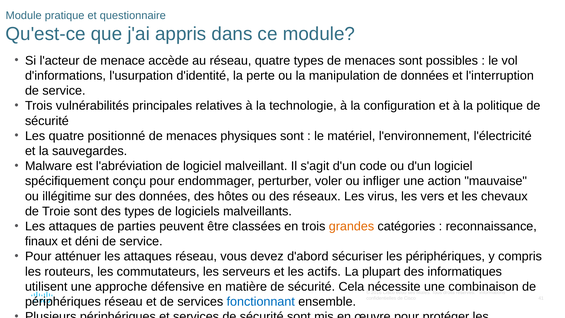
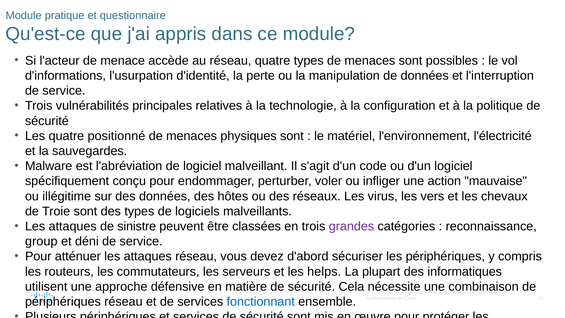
parties: parties -> sinistre
grandes colour: orange -> purple
finaux: finaux -> group
actifs: actifs -> helps
